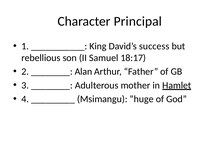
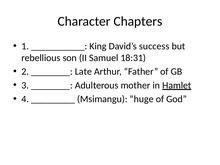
Principal: Principal -> Chapters
18:17: 18:17 -> 18:31
Alan: Alan -> Late
